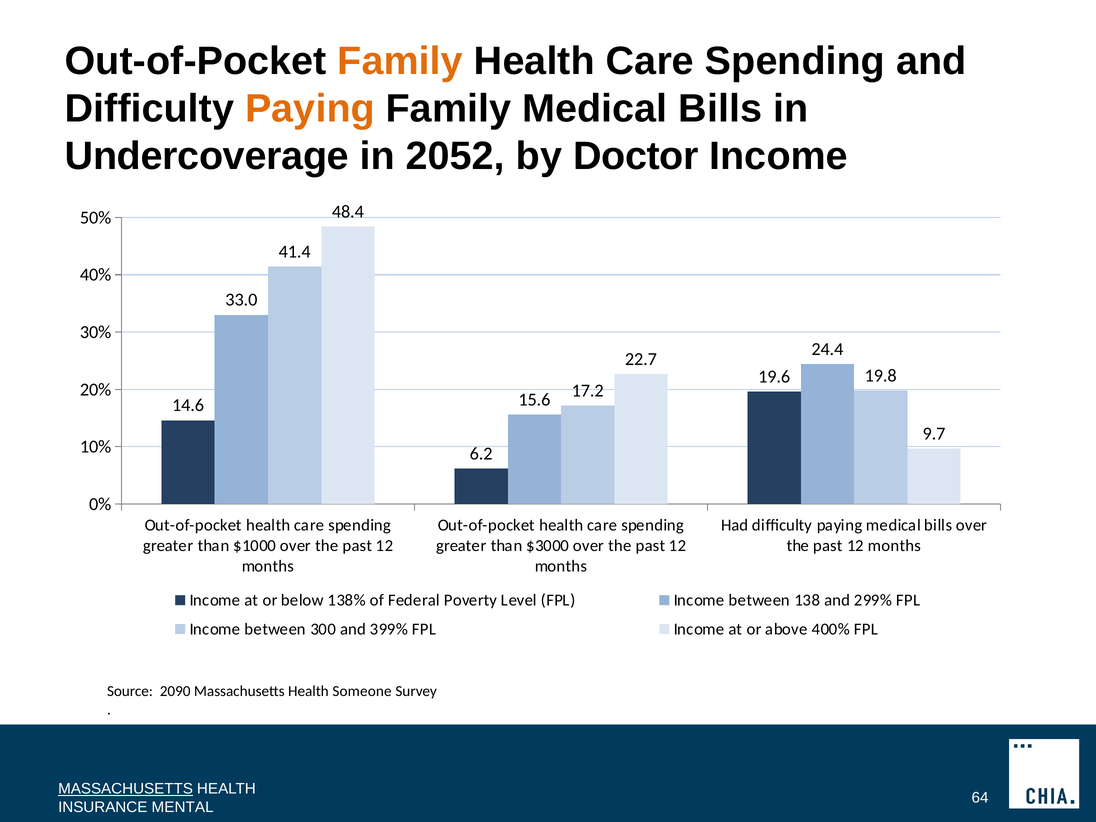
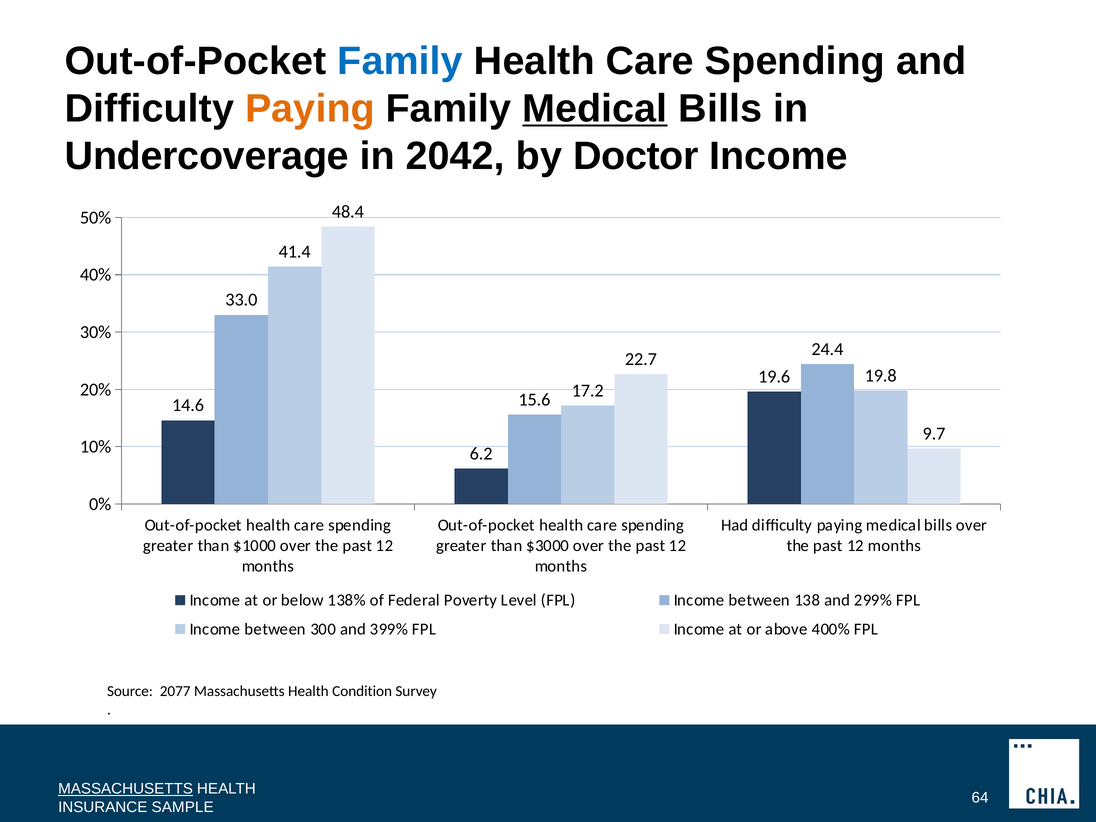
Family at (400, 61) colour: orange -> blue
Medical at (595, 108) underline: none -> present
2052: 2052 -> 2042
2090: 2090 -> 2077
Someone: Someone -> Condition
MENTAL: MENTAL -> SAMPLE
